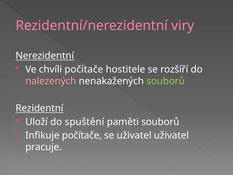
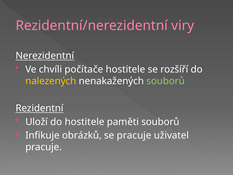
nalezených colour: pink -> yellow
do spuštění: spuštění -> hostitele
Infikuje počítače: počítače -> obrázků
se uživatel: uživatel -> pracuje
